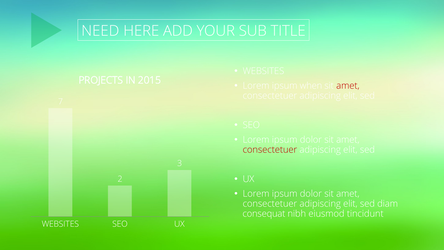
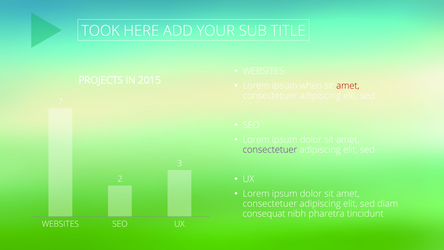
NEED: NEED -> TOOK
consectetuer at (270, 150) colour: red -> purple
eiusmod: eiusmod -> pharetra
